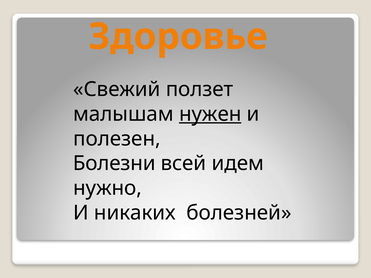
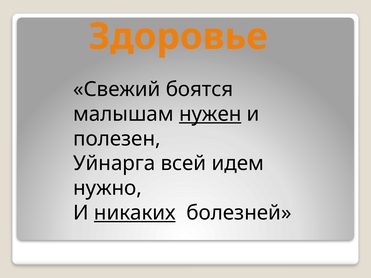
ползет: ползет -> боятся
Болезни: Болезни -> Уйнарга
никаких underline: none -> present
